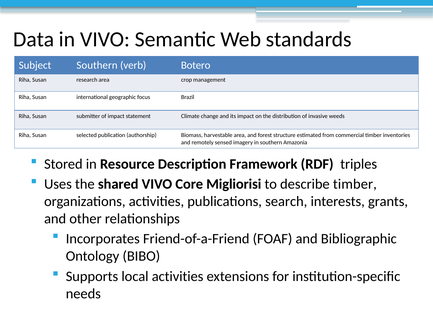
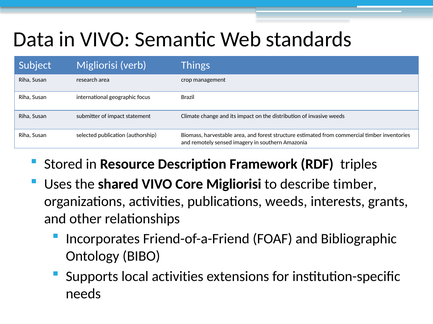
Subject Southern: Southern -> Migliorisi
Botero: Botero -> Things
publications search: search -> weeds
